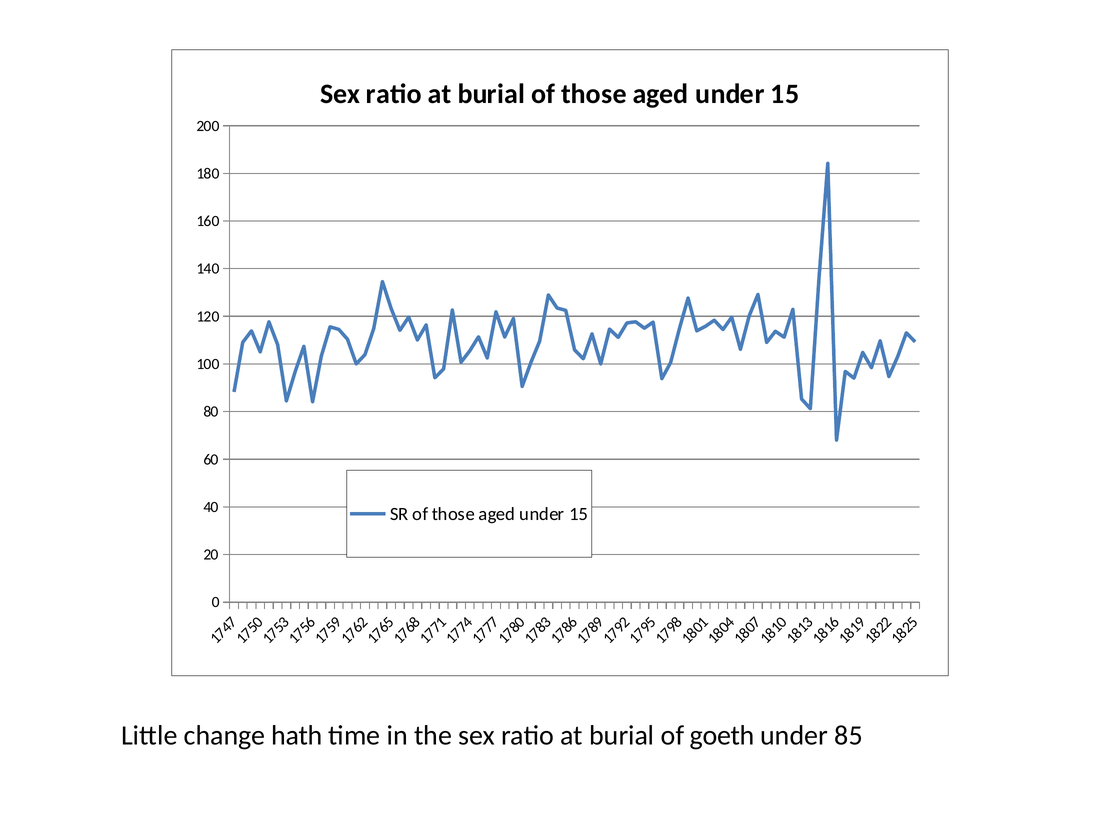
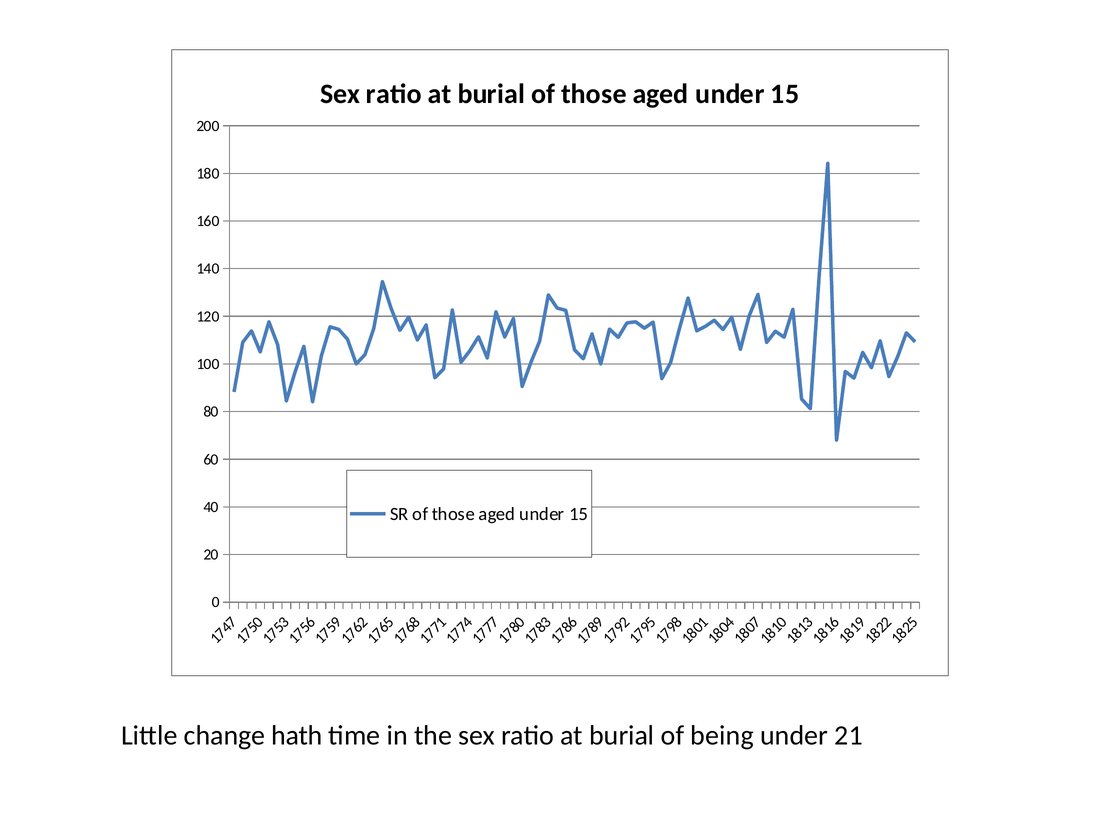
goeth: goeth -> being
85: 85 -> 21
